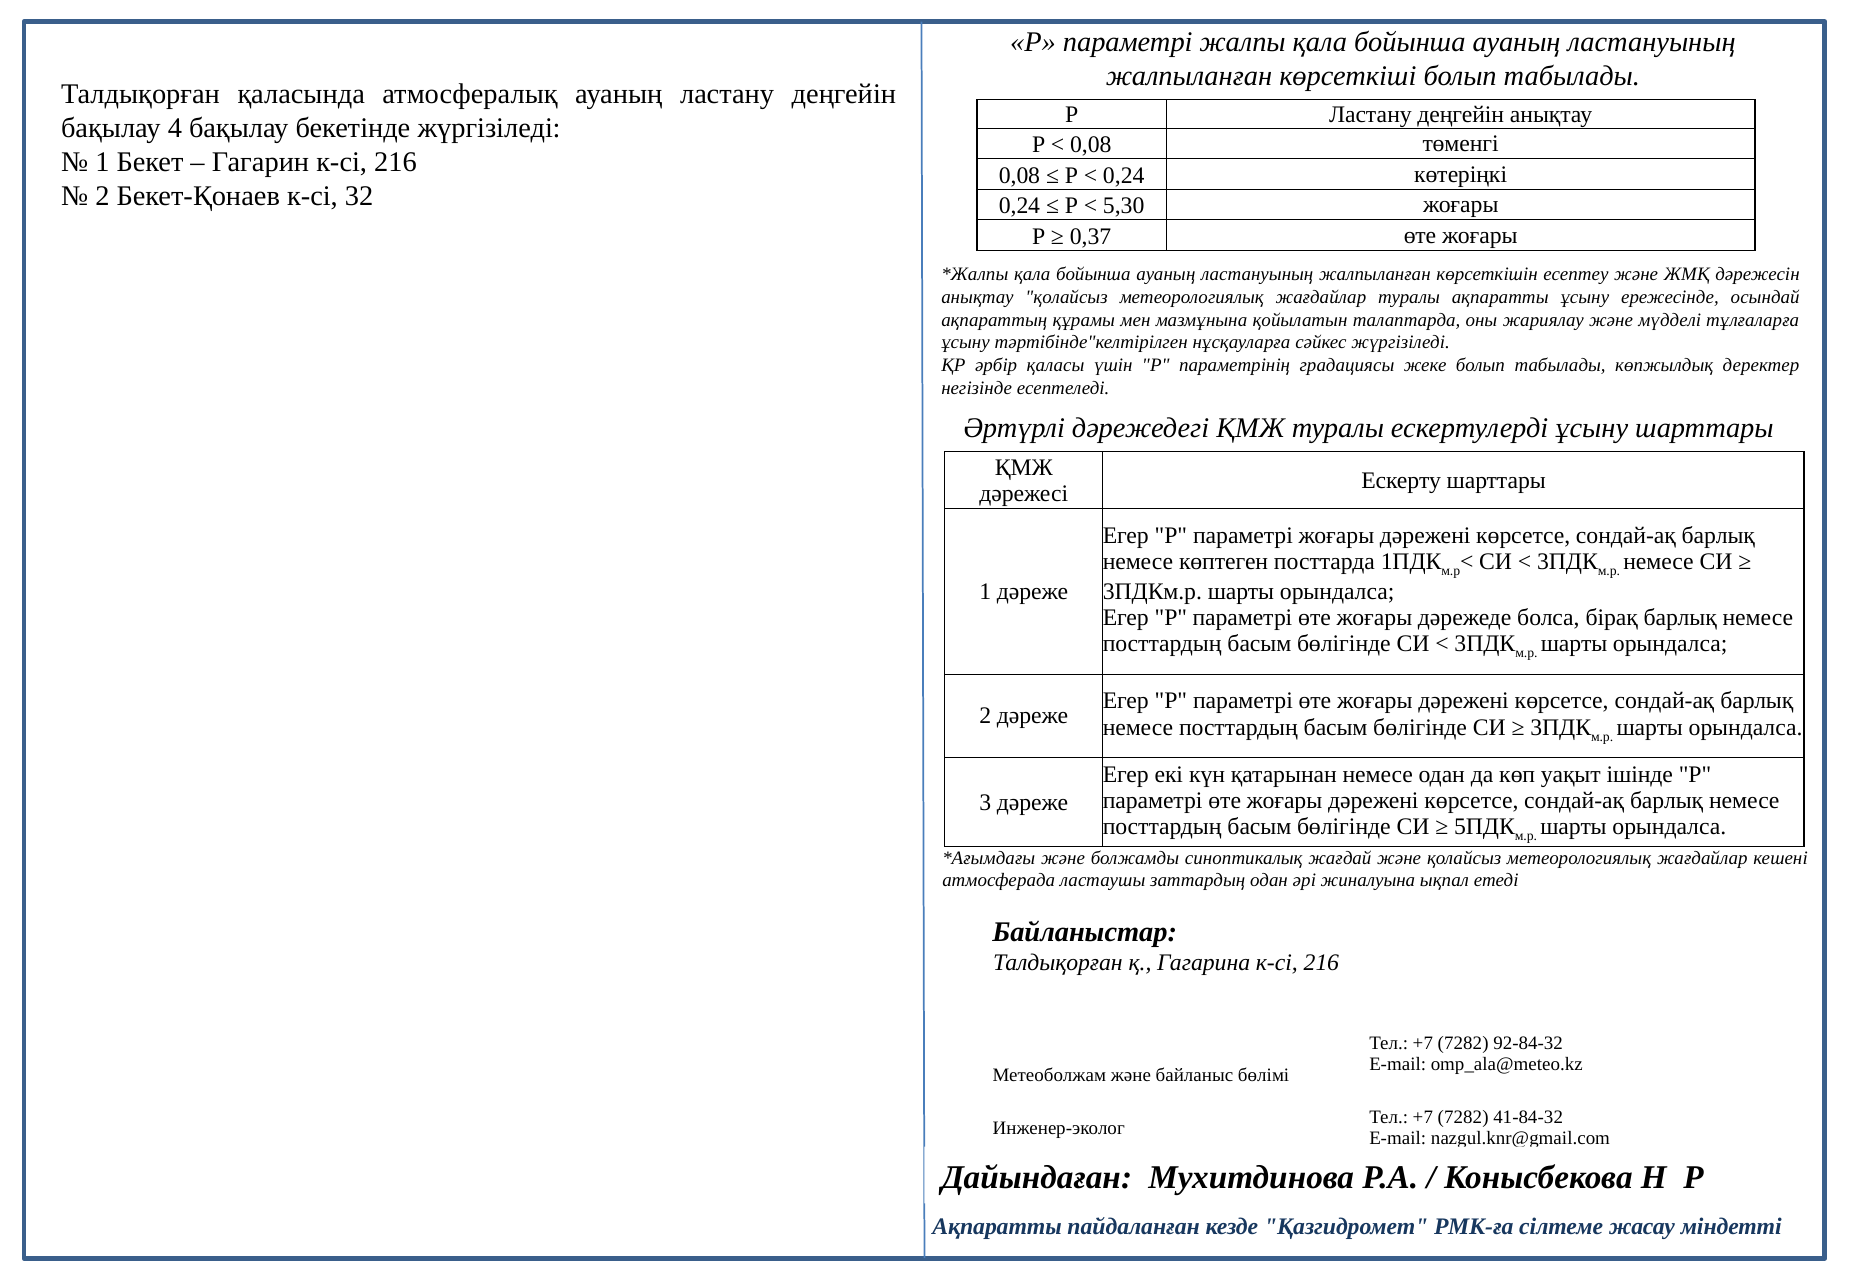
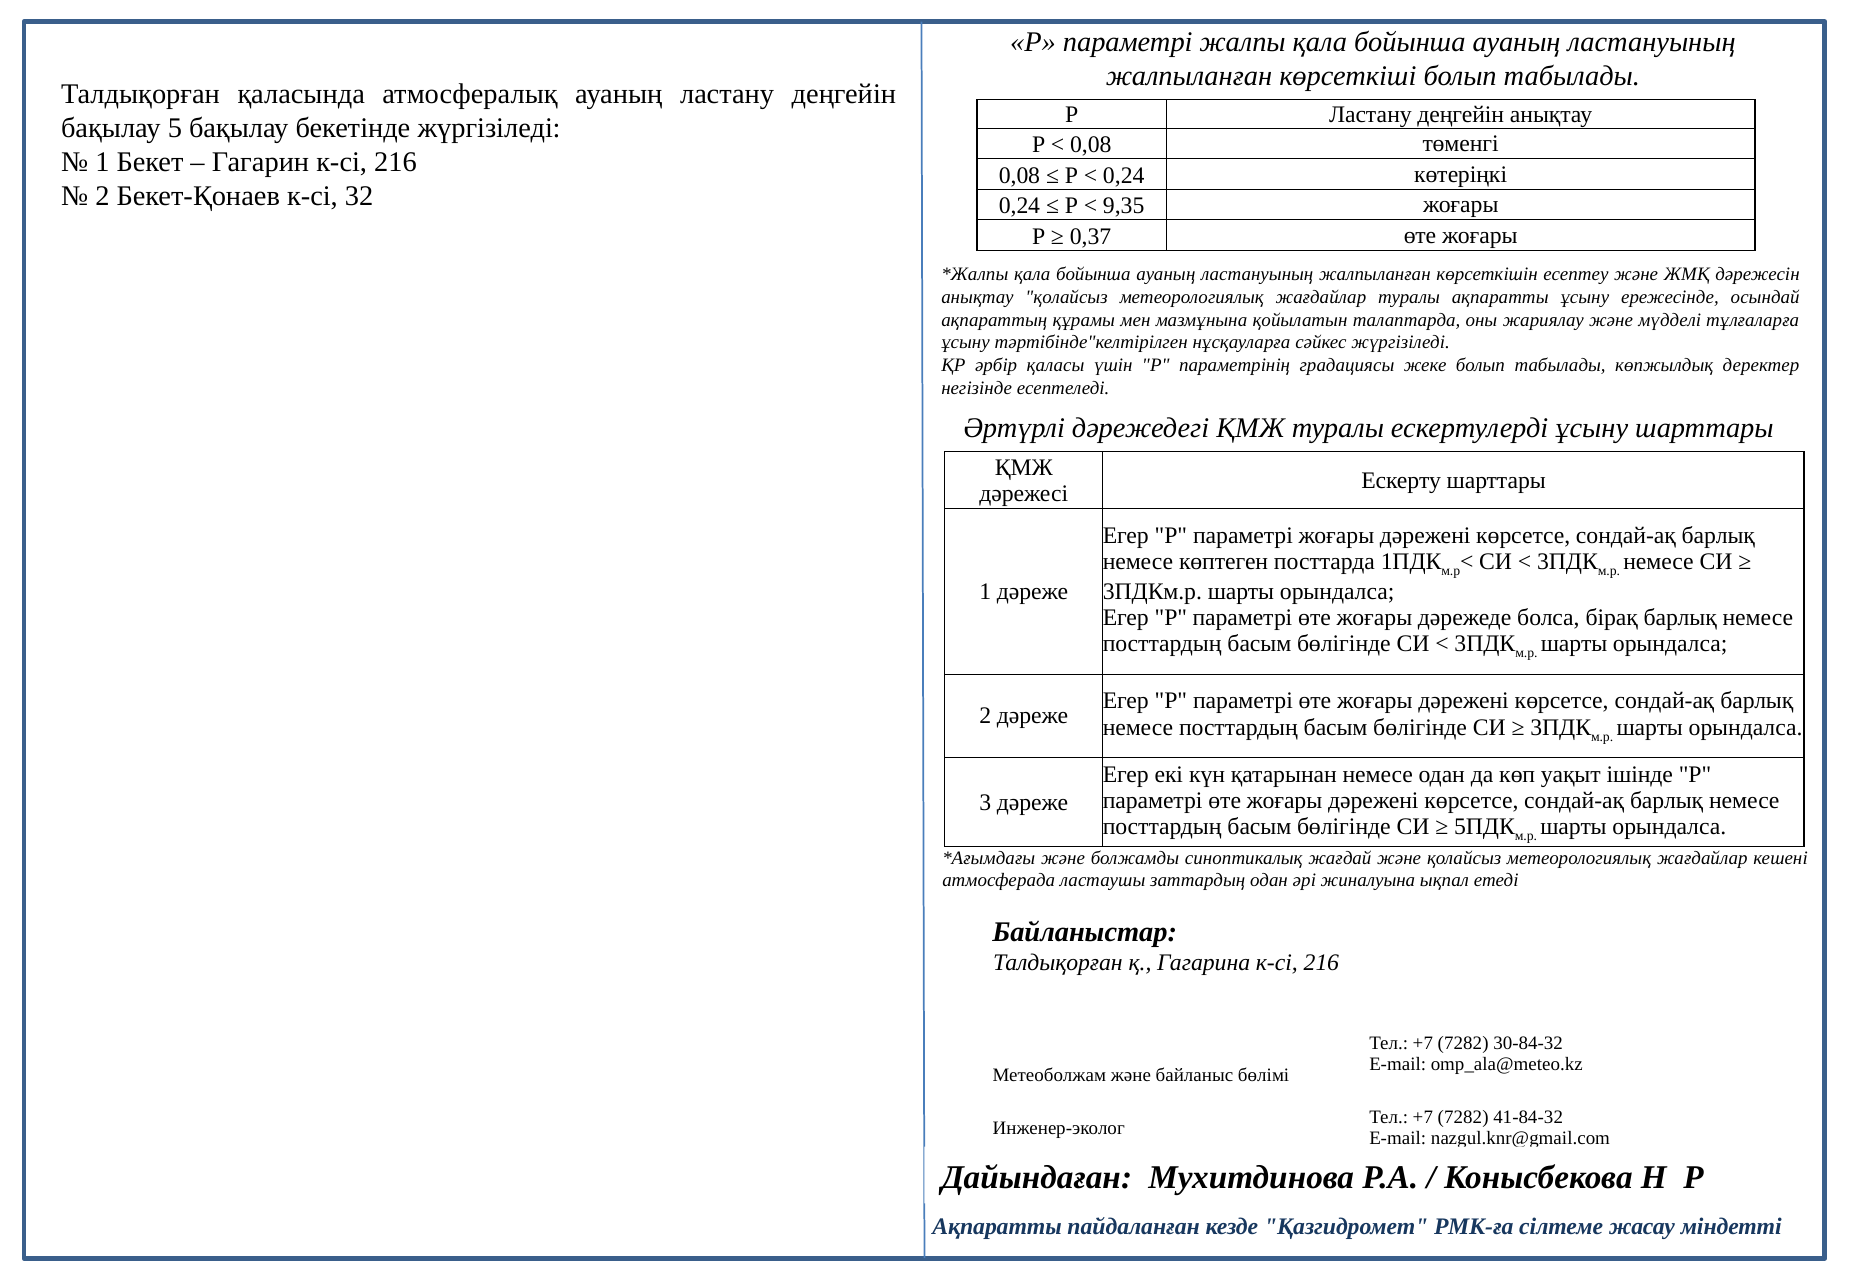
4: 4 -> 5
5,30: 5,30 -> 9,35
92-84-32: 92-84-32 -> 30-84-32
